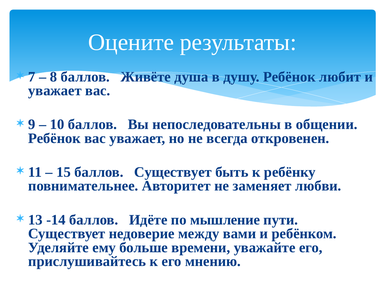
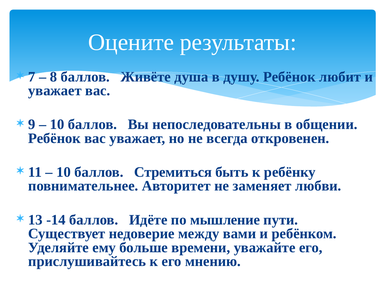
15 at (64, 172): 15 -> 10
баллов Существует: Существует -> Стремиться
